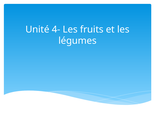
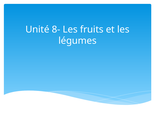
4-: 4- -> 8-
